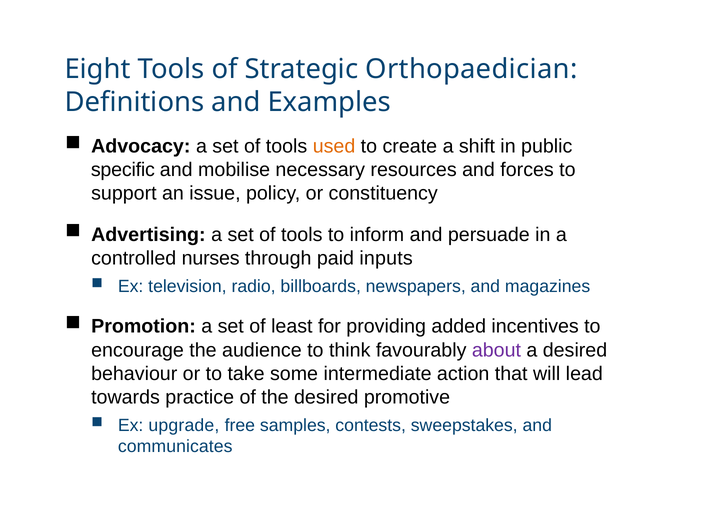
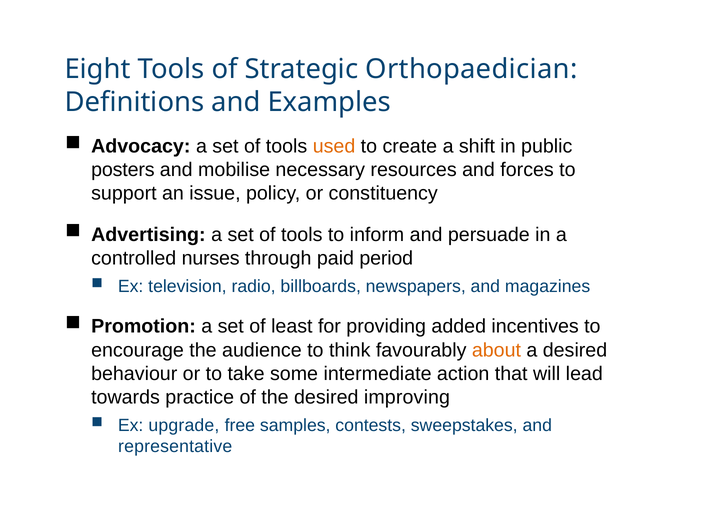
specific: specific -> posters
inputs: inputs -> period
about colour: purple -> orange
promotive: promotive -> improving
communicates: communicates -> representative
